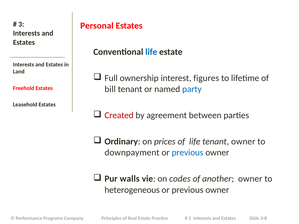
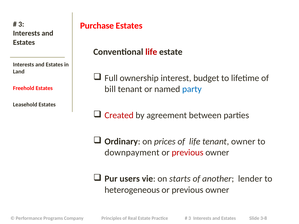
Personal: Personal -> Purchase
life at (151, 52) colour: blue -> red
figures: figures -> budget
previous at (188, 153) colour: blue -> red
walls: walls -> users
codes: codes -> starts
another owner: owner -> lender
